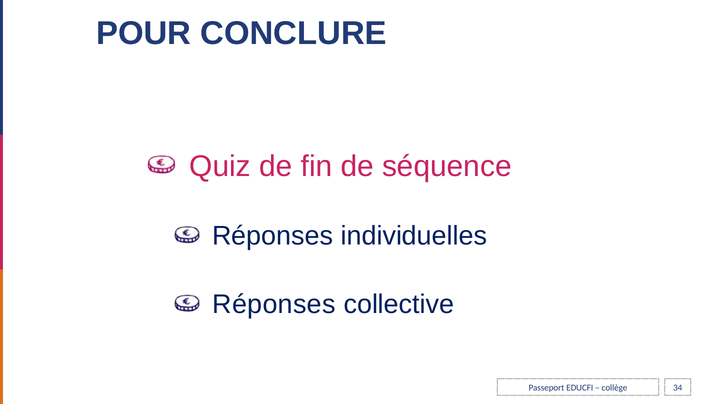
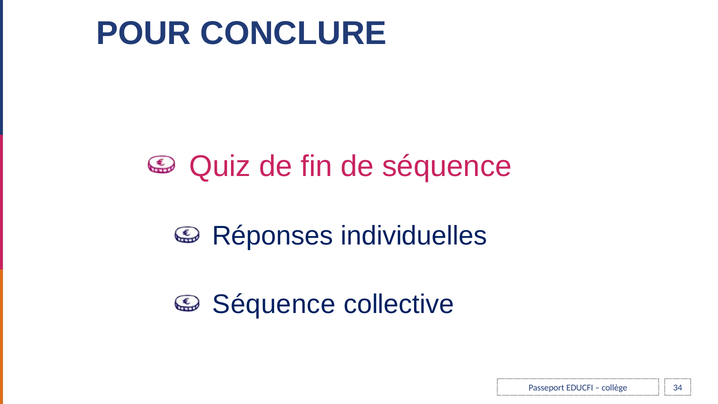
Réponses at (274, 304): Réponses -> Séquence
